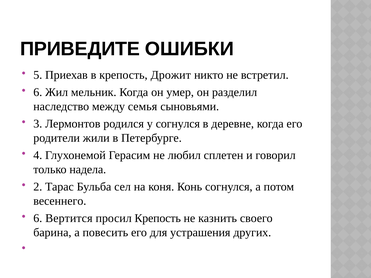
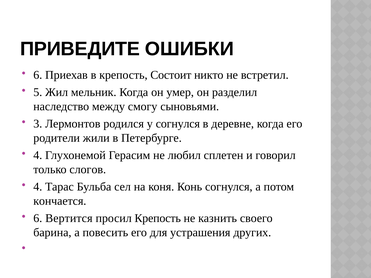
5 at (38, 75): 5 -> 6
Дрожит: Дрожит -> Состоит
6 at (38, 92): 6 -> 5
семья: семья -> смогу
надела: надела -> слогов
2 at (38, 187): 2 -> 4
весеннего: весеннего -> кончается
